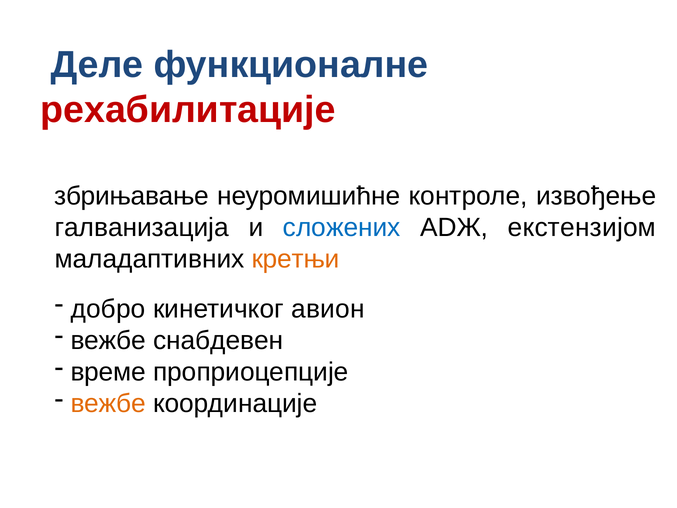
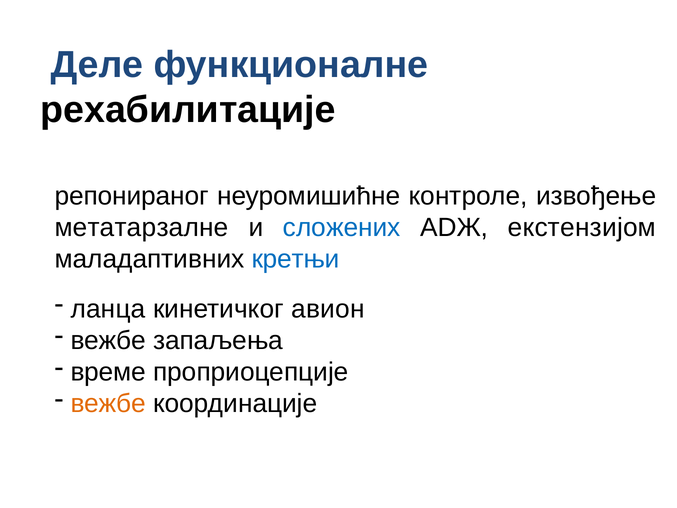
рехабилитације colour: red -> black
збрињавање: збрињавање -> репонираног
галванизација: галванизација -> метатарзалне
кретњи colour: orange -> blue
добро: добро -> ланца
снабдевен: снабдевен -> запаљења
